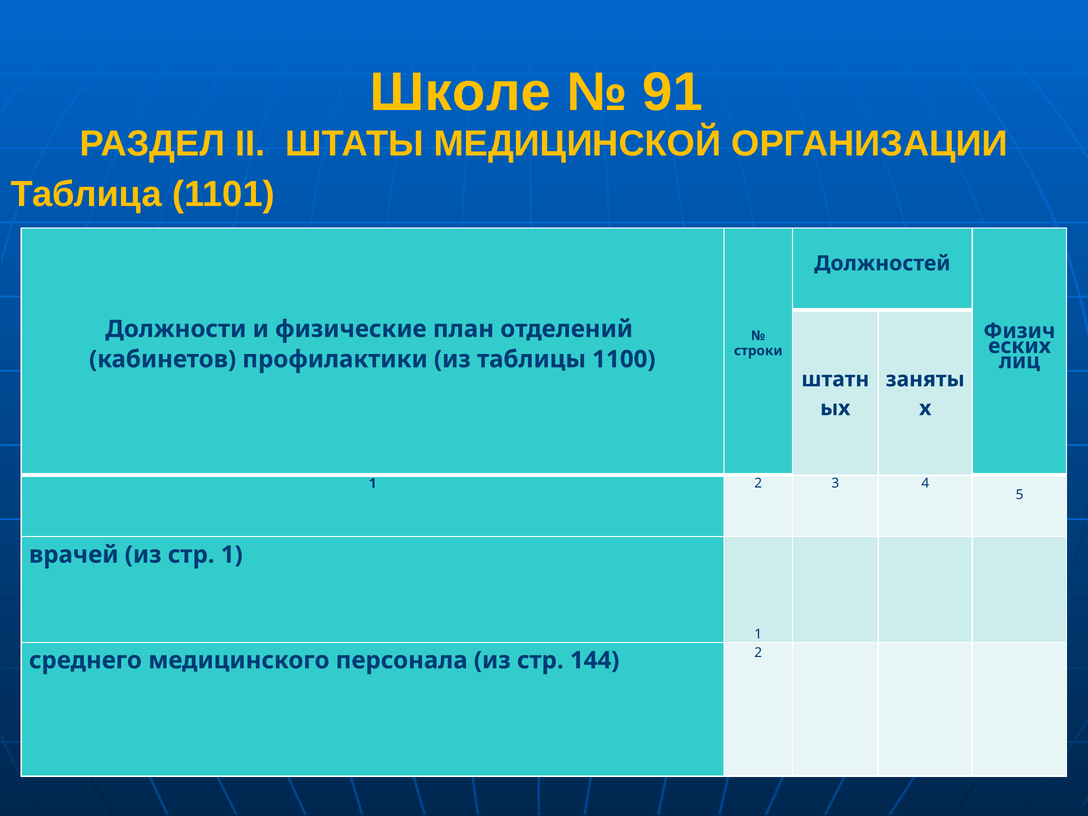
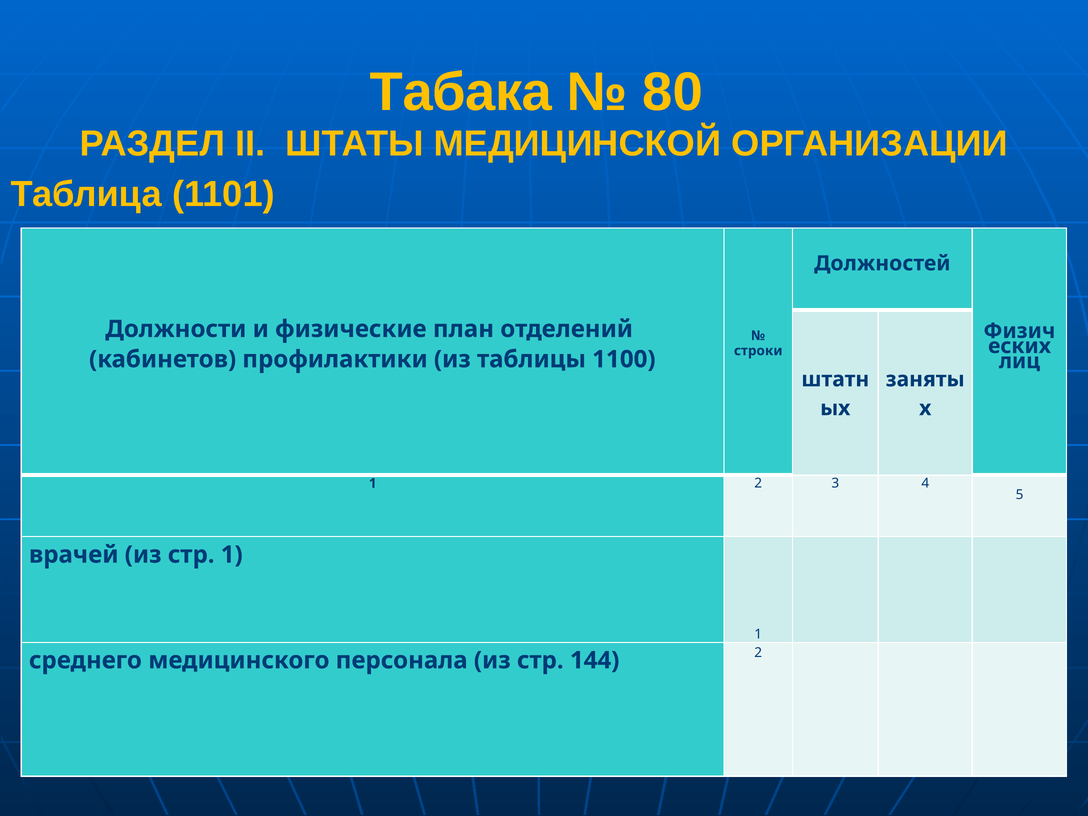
Школе: Школе -> Табака
91: 91 -> 80
